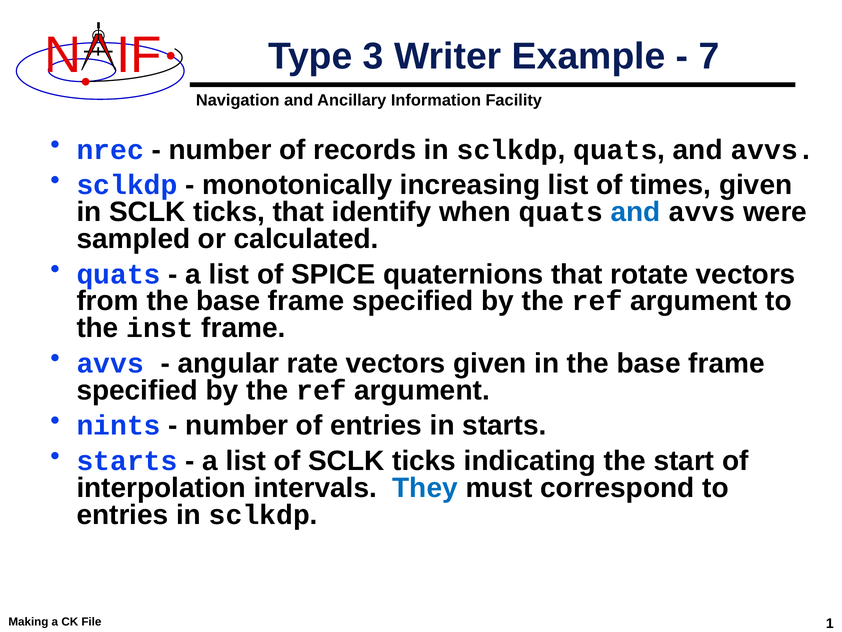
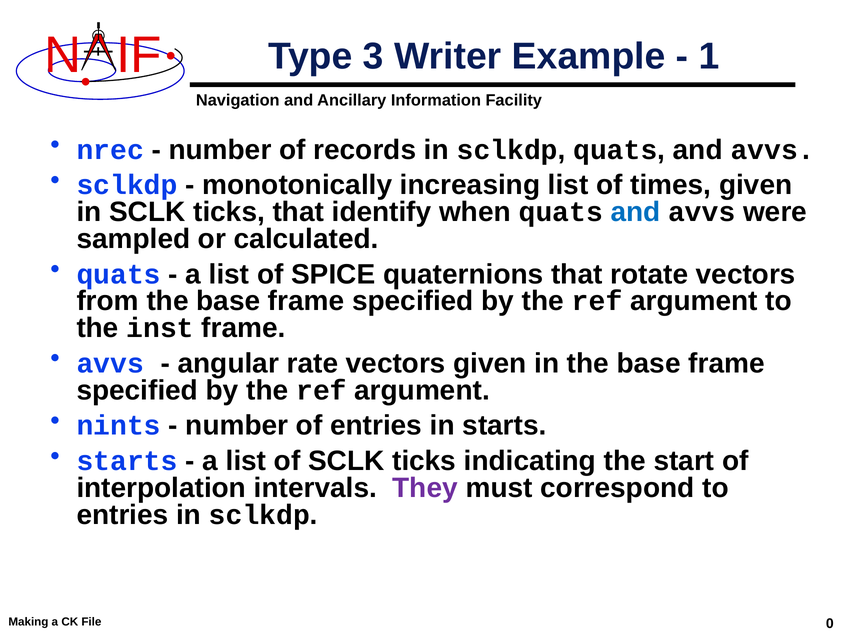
7: 7 -> 1
They colour: blue -> purple
1: 1 -> 0
